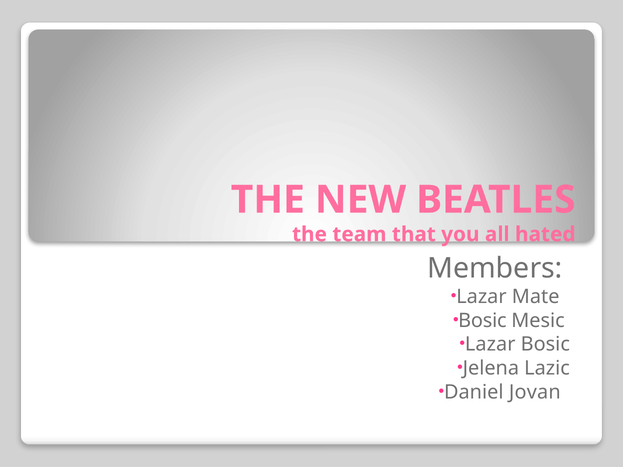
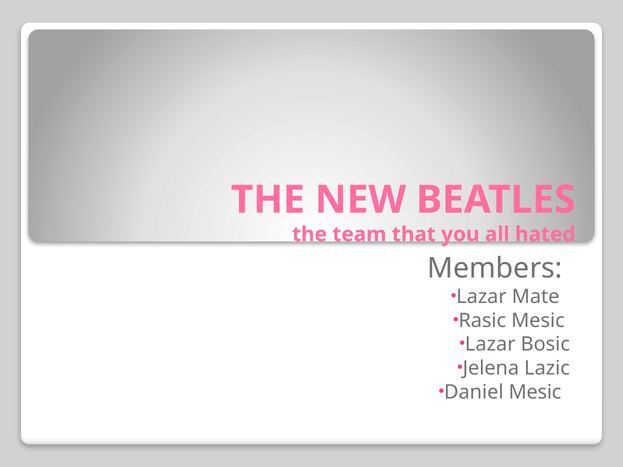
Bosic at (482, 321): Bosic -> Rasic
Daniel Jovan: Jovan -> Mesic
